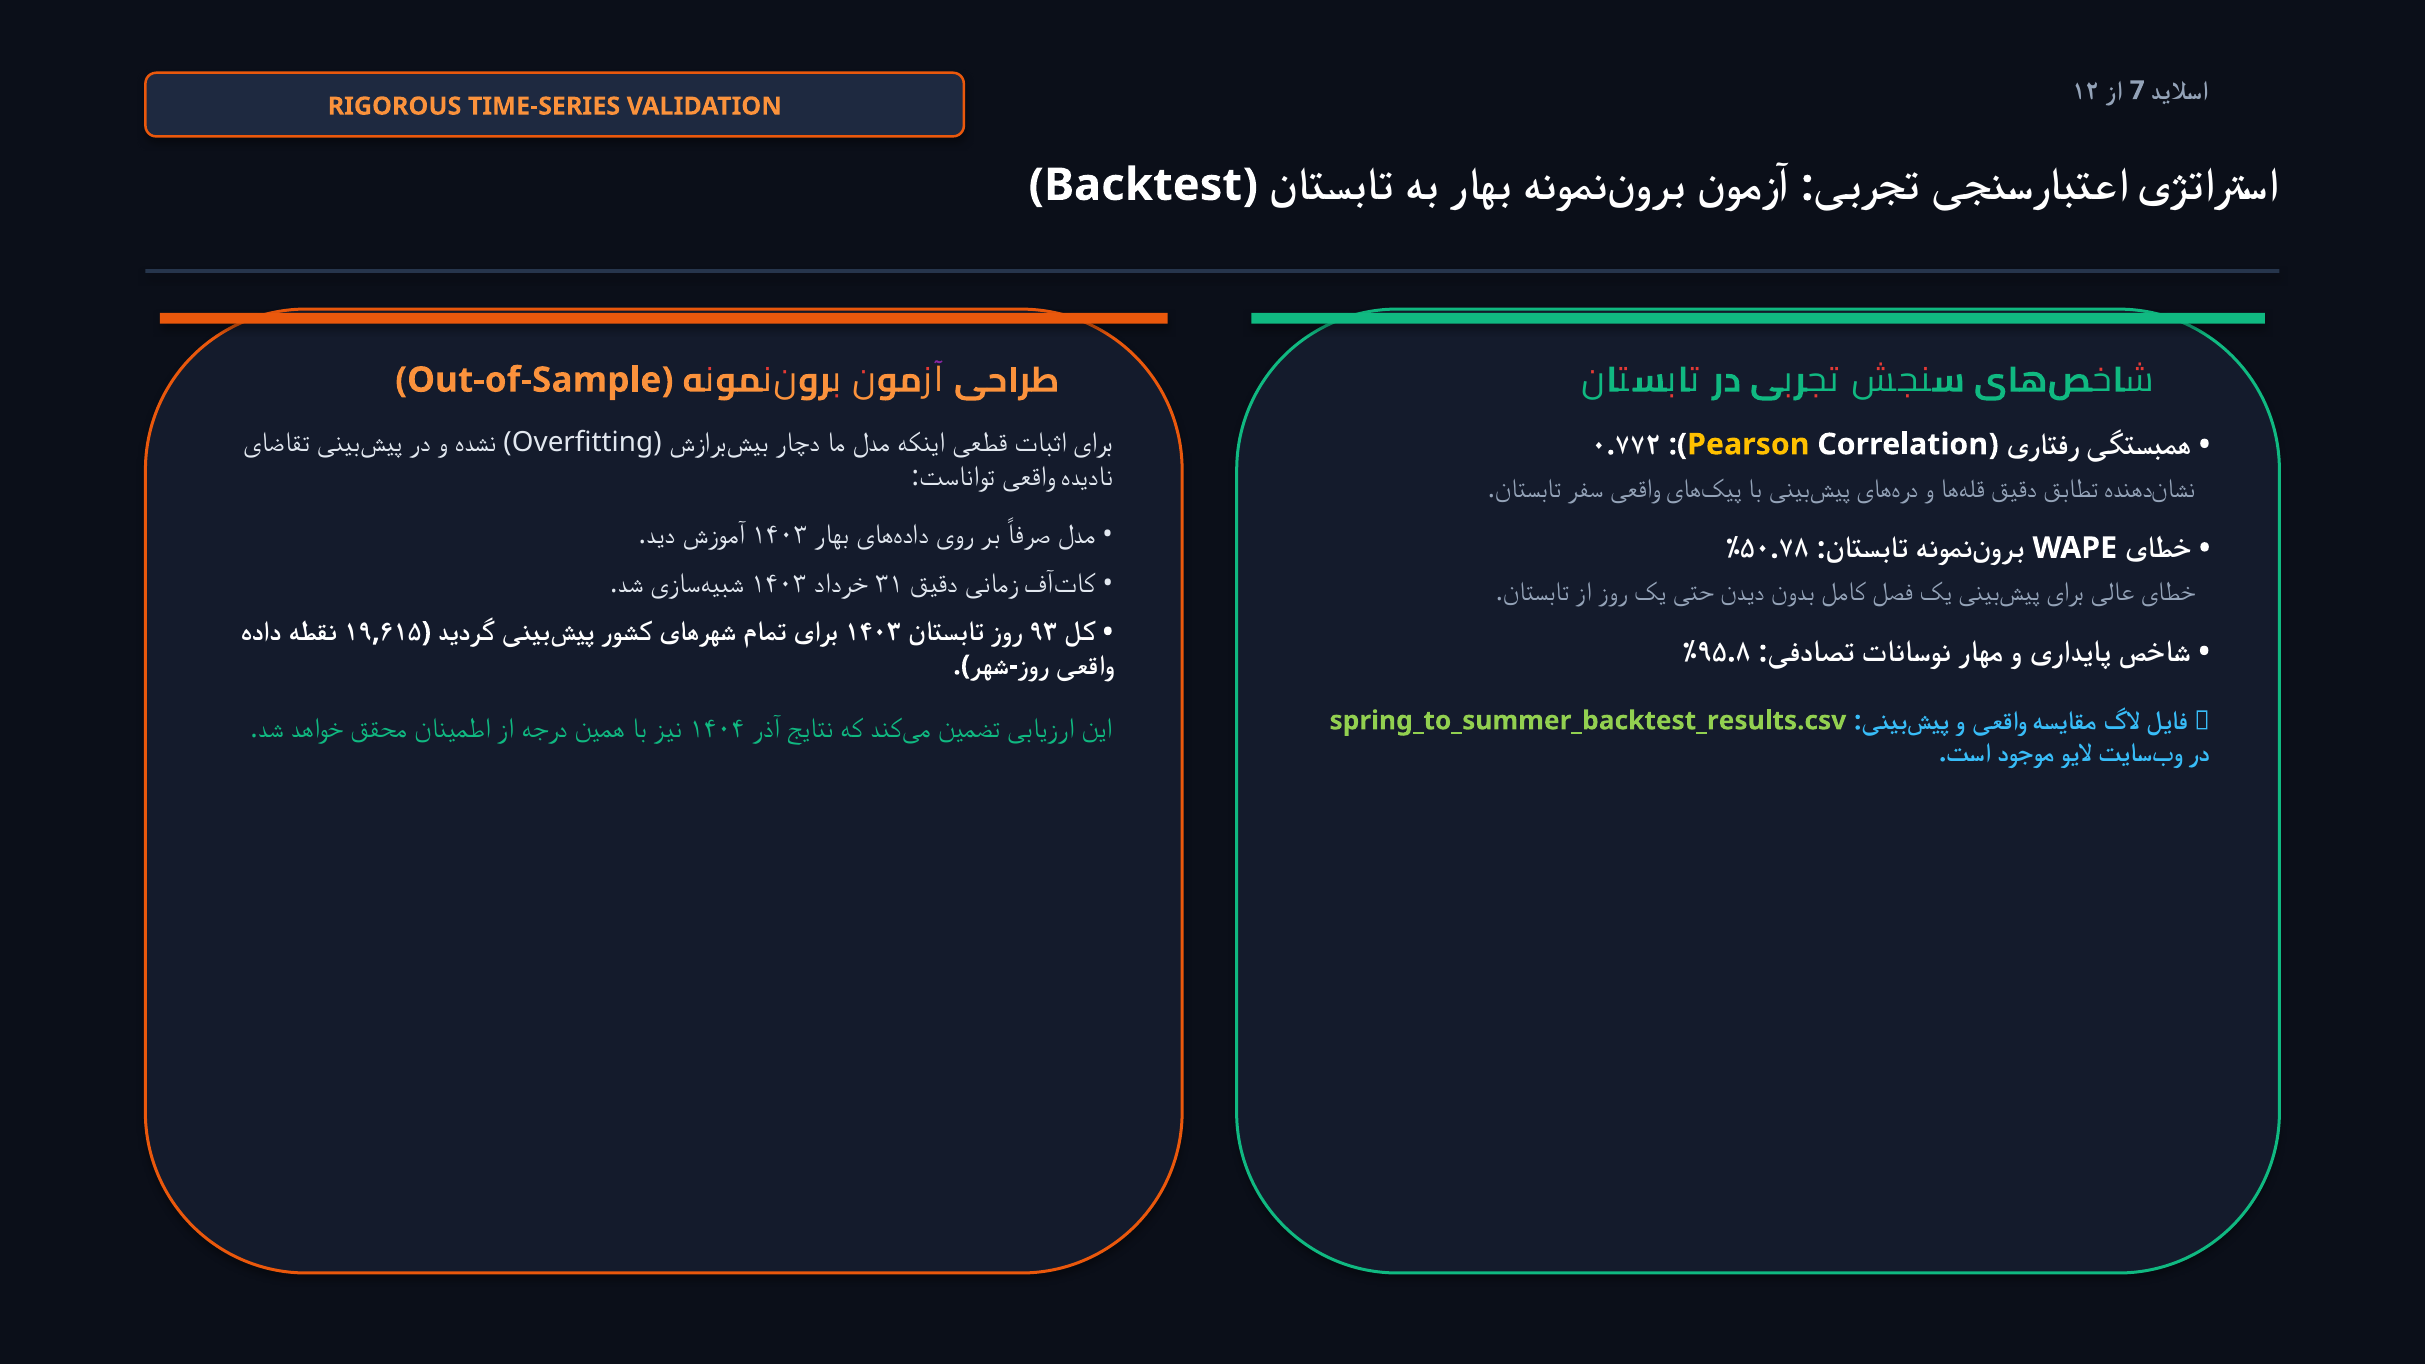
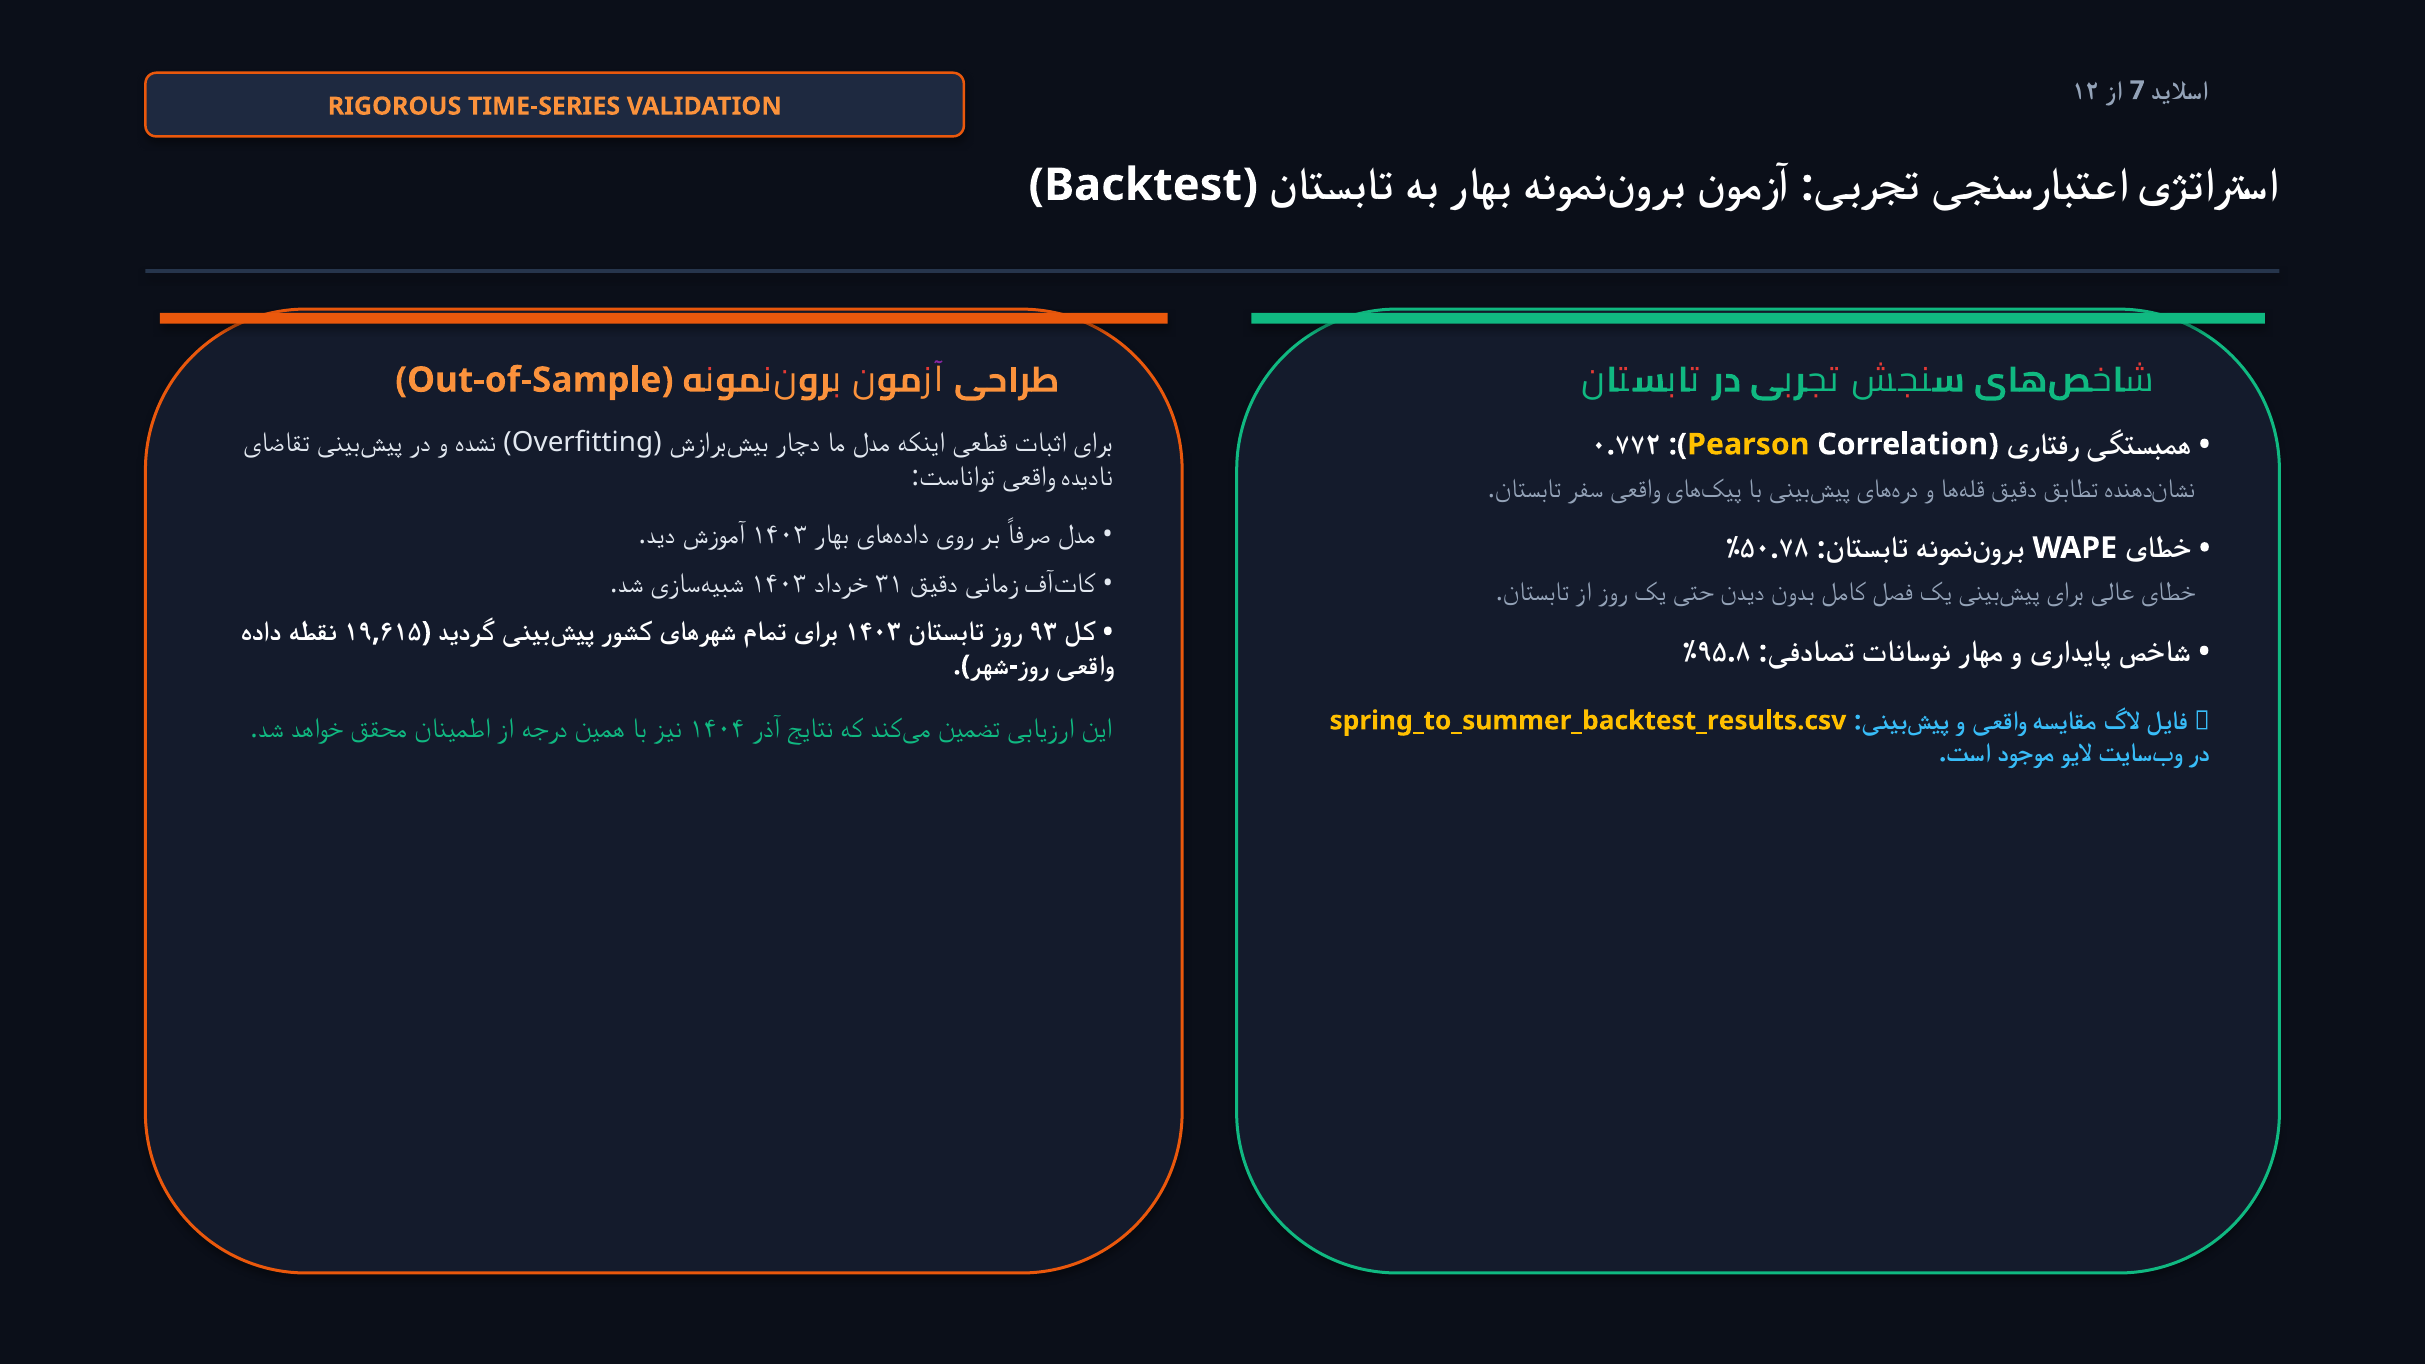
spring_to_summer_backtest_results.csv colour: light green -> yellow
